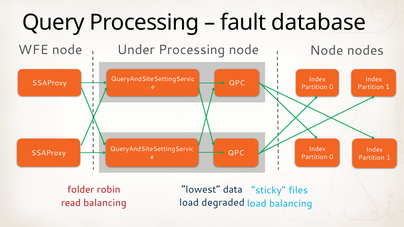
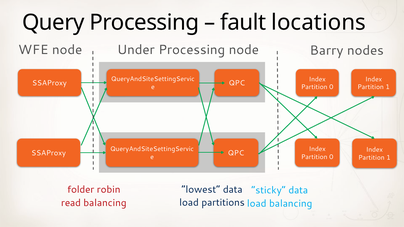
database: database -> locations
Node at (326, 51): Node -> Barry
sticky files: files -> data
degraded: degraded -> partitions
